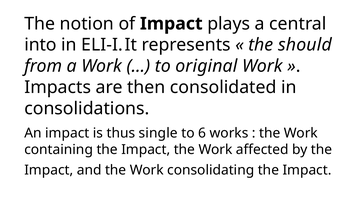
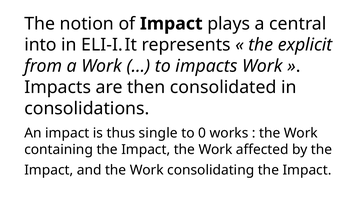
should: should -> explicit
to original: original -> impacts
6: 6 -> 0
